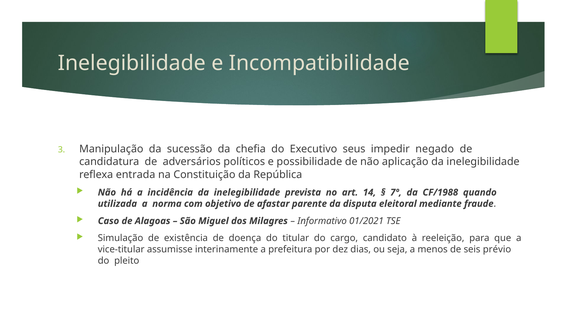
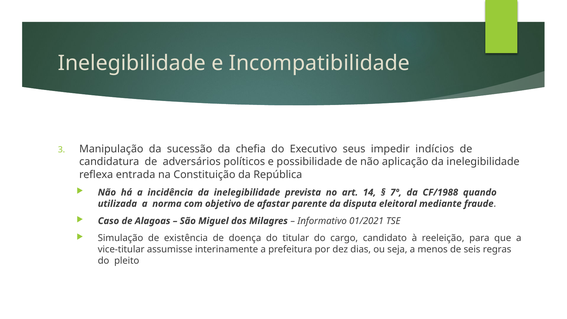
negado: negado -> indícios
prévio: prévio -> regras
